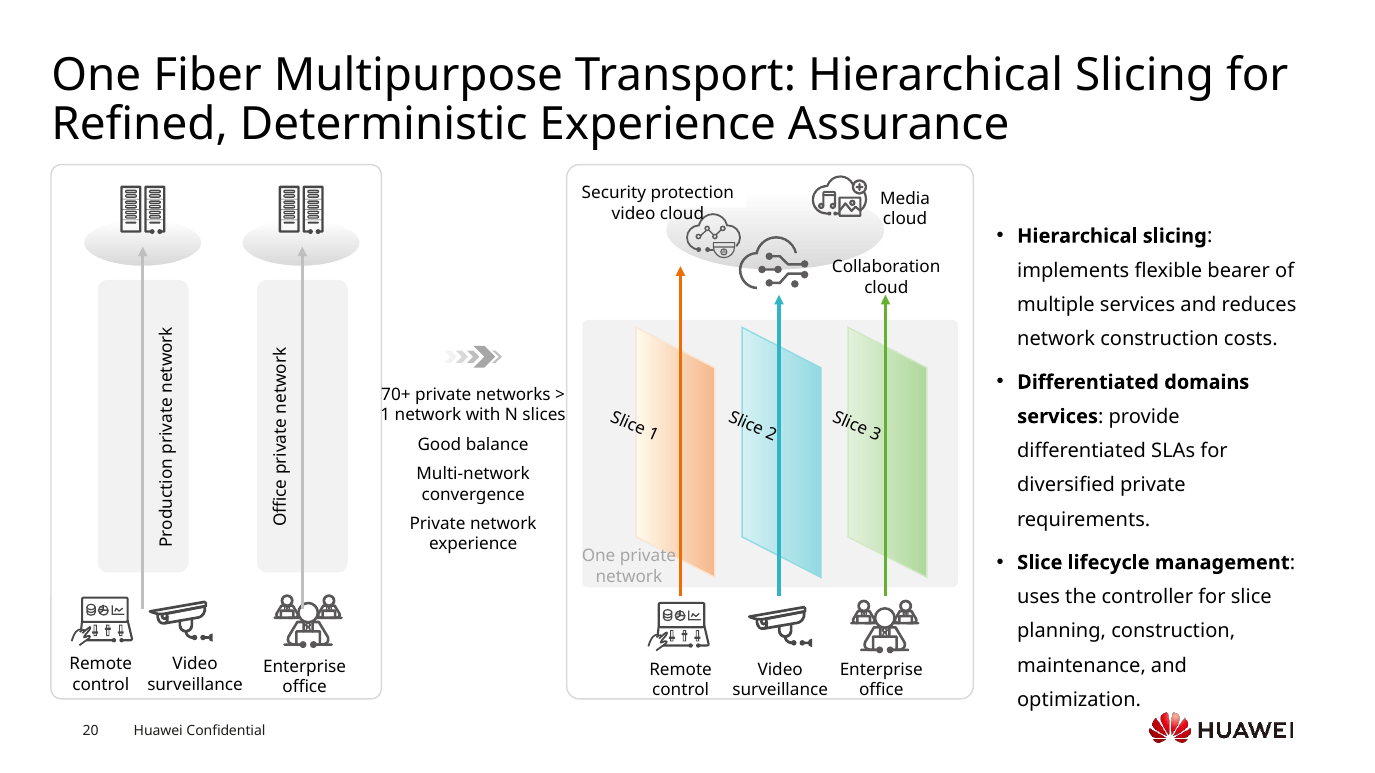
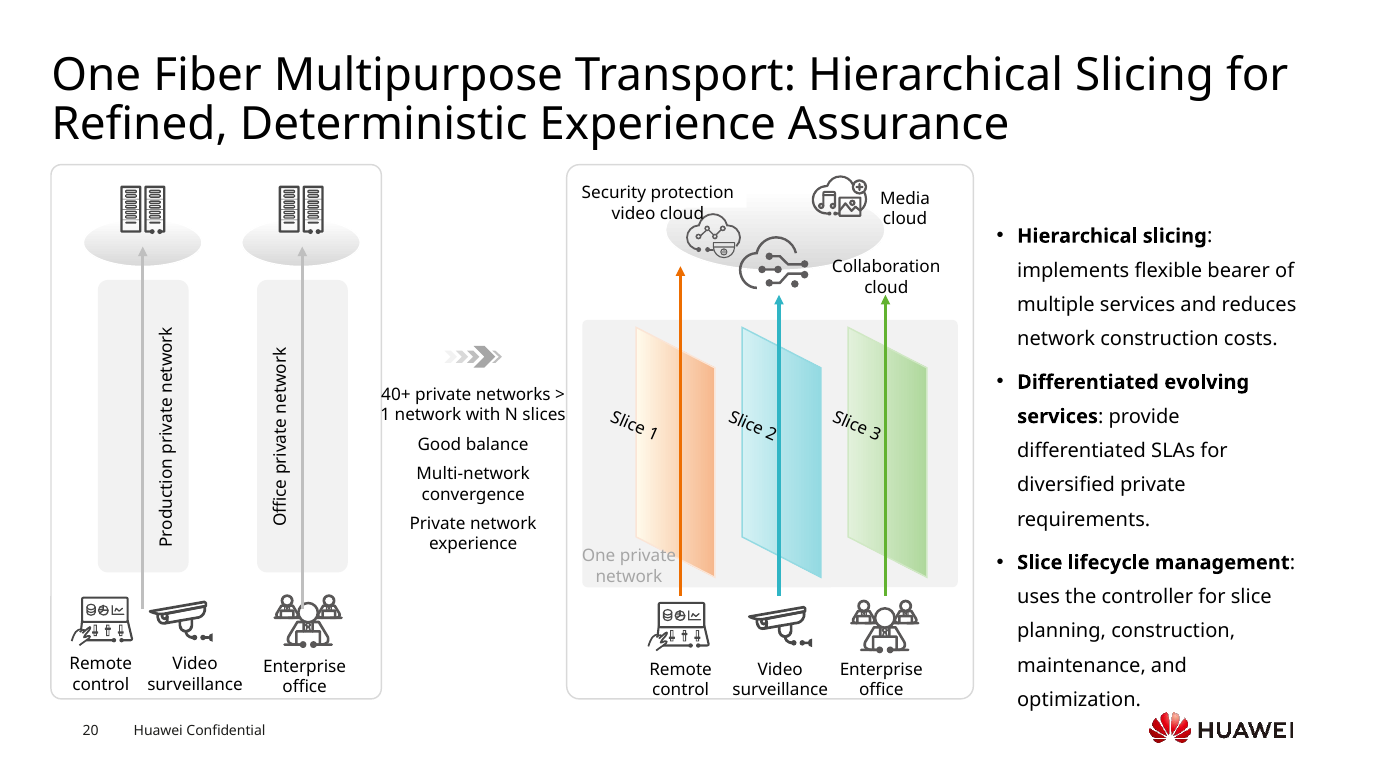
domains: domains -> evolving
70+: 70+ -> 40+
